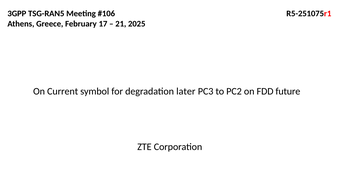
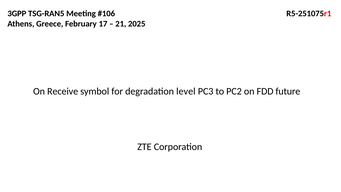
Current: Current -> Receive
later: later -> level
